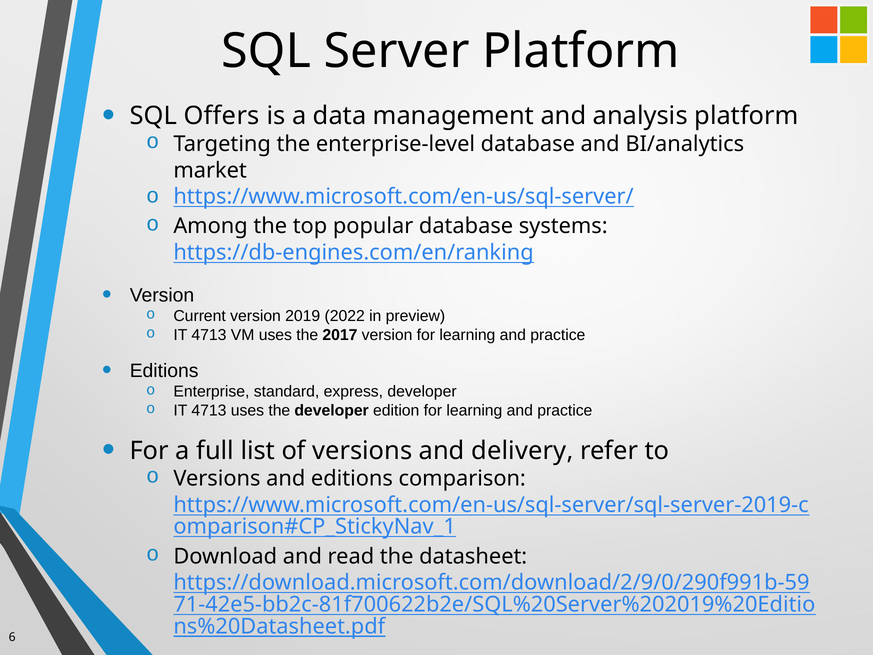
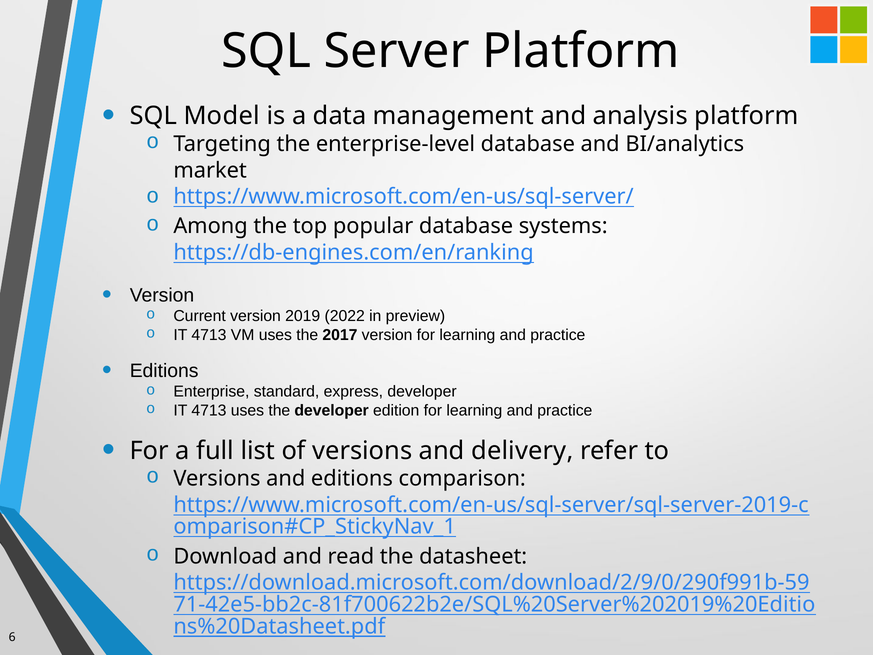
Offers: Offers -> Model
